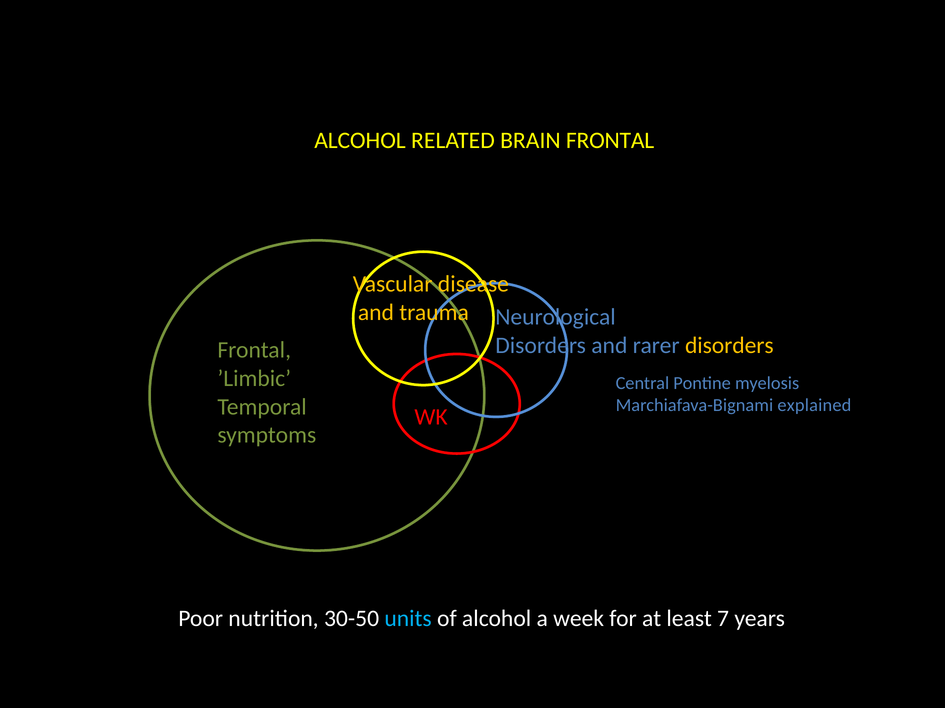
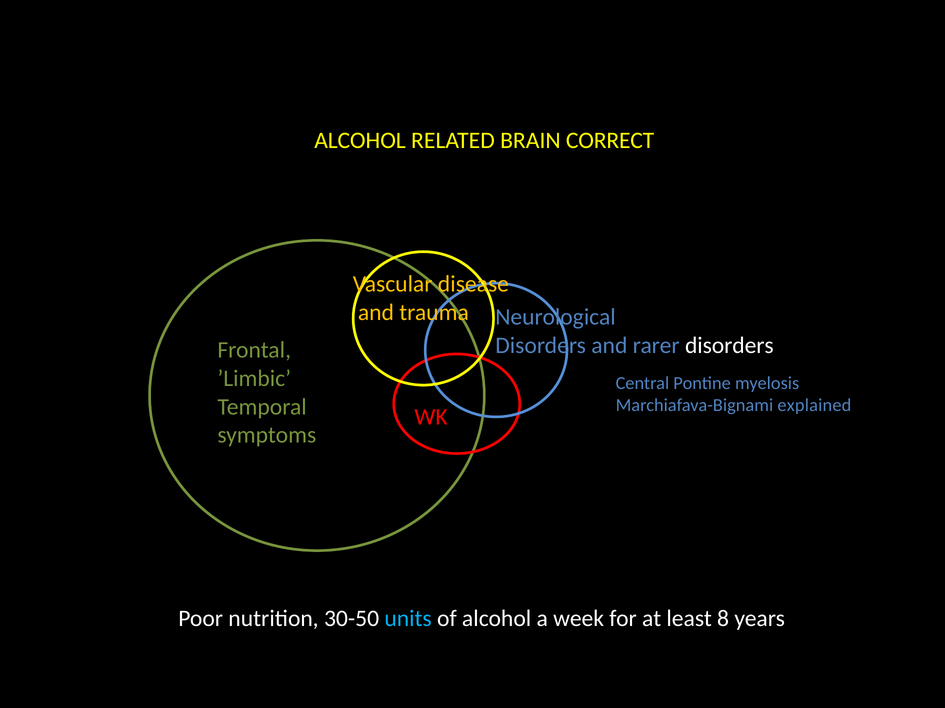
BRAIN FRONTAL: FRONTAL -> CORRECT
disorders at (729, 346) colour: yellow -> white
7: 7 -> 8
